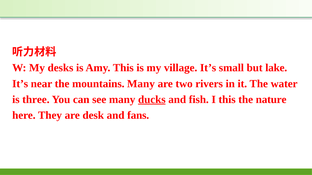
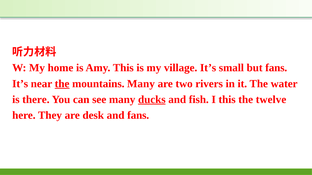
desks: desks -> home
but lake: lake -> fans
the at (62, 84) underline: none -> present
three: three -> there
nature: nature -> twelve
